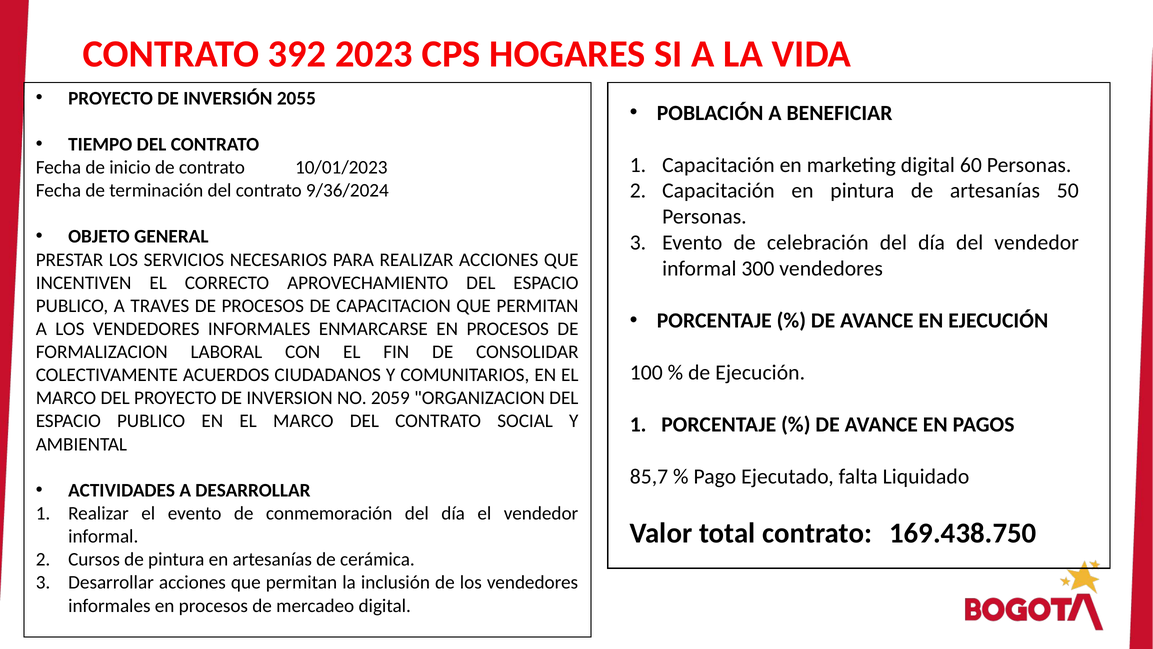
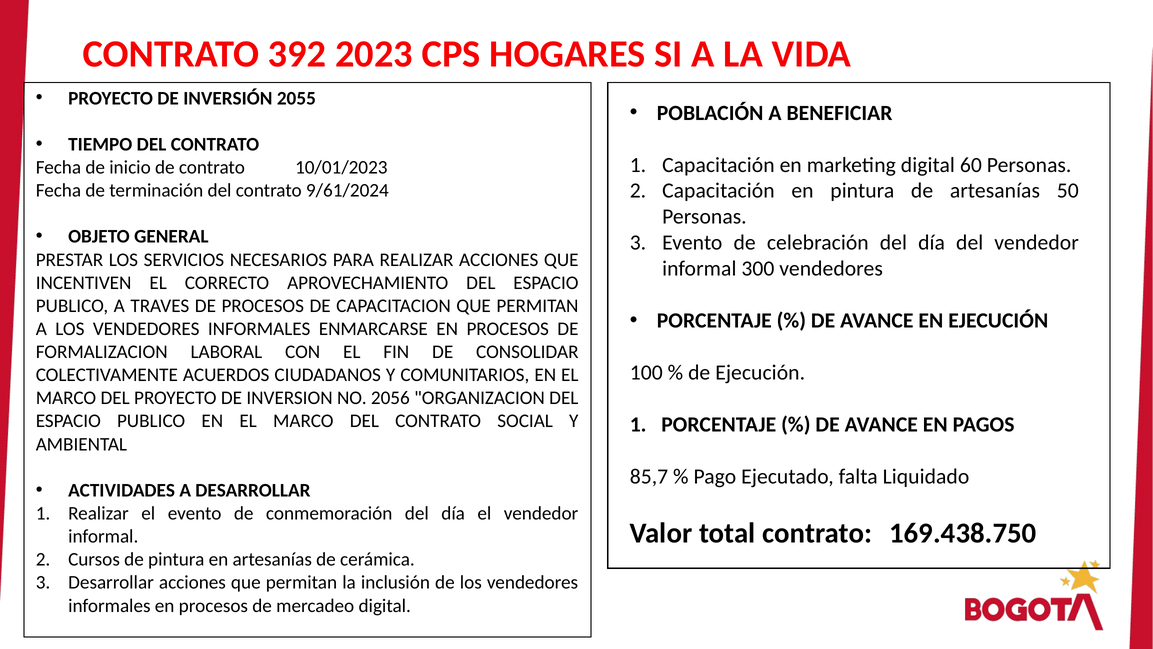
9/36/2024: 9/36/2024 -> 9/61/2024
2059: 2059 -> 2056
